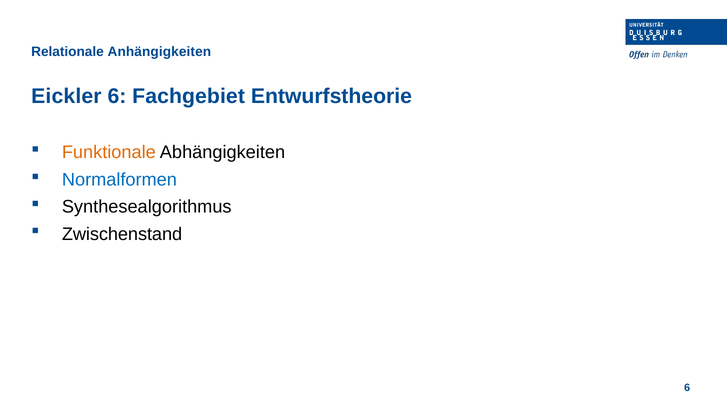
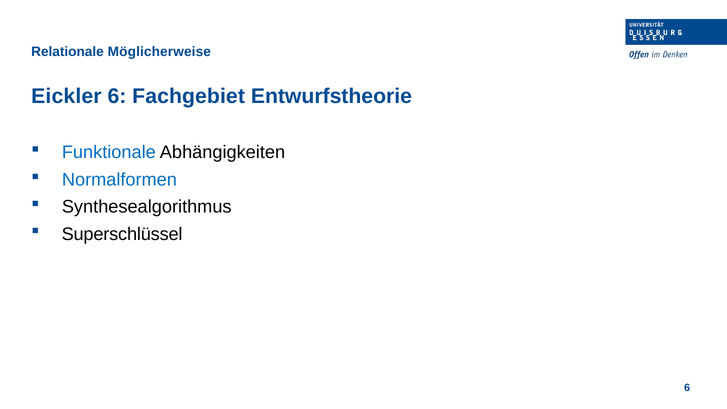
Anhängigkeiten: Anhängigkeiten -> Möglicherweise
Funktionale colour: orange -> blue
Zwischenstand: Zwischenstand -> Superschlüssel
